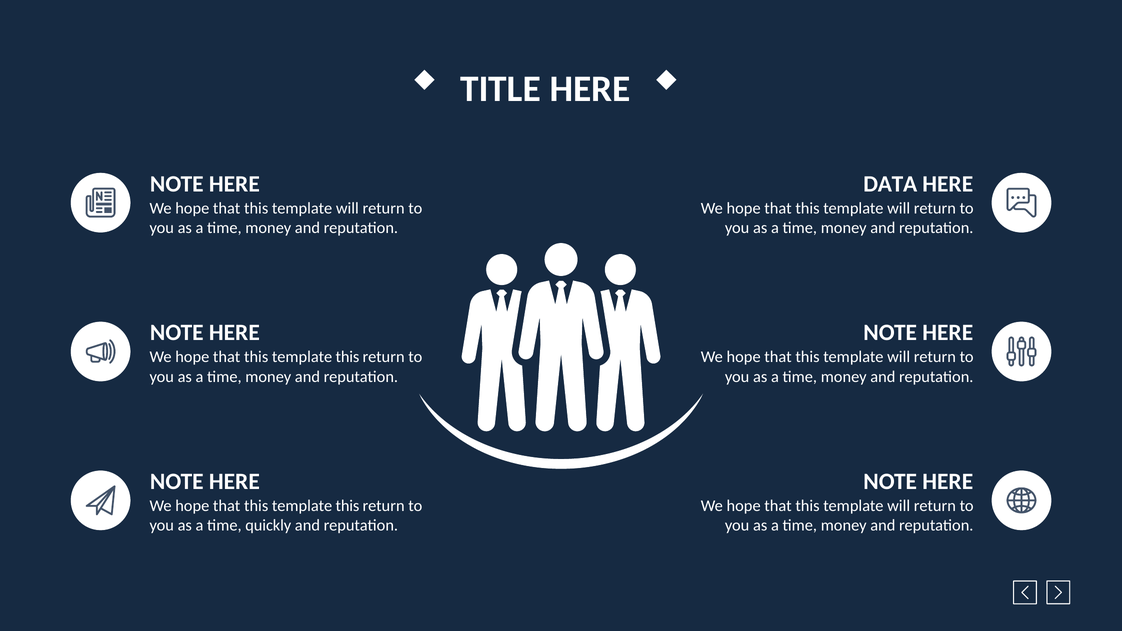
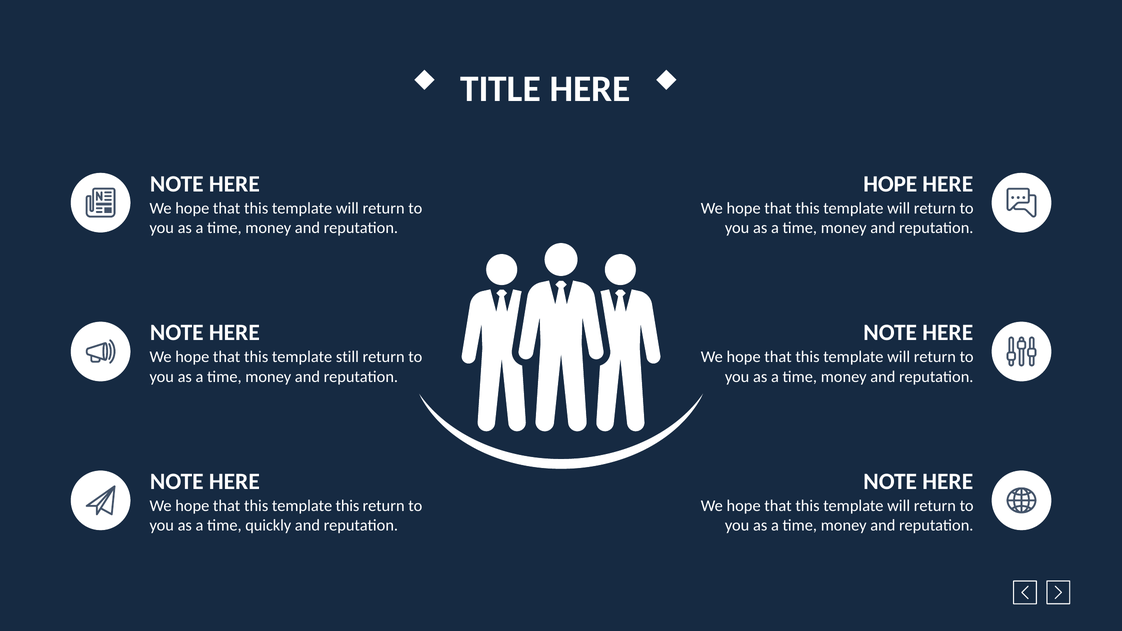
DATA at (890, 184): DATA -> HOPE
this at (347, 357): this -> still
